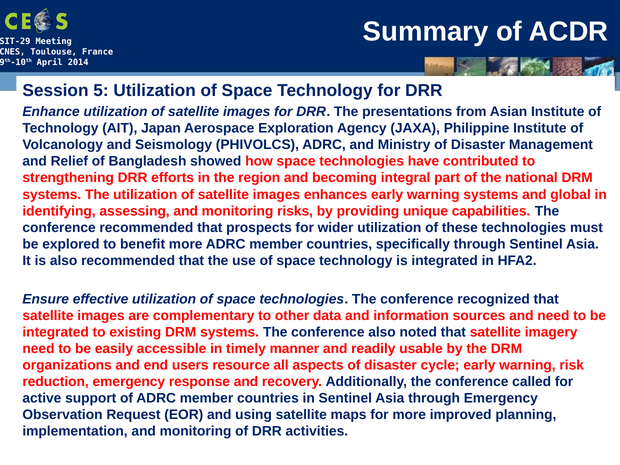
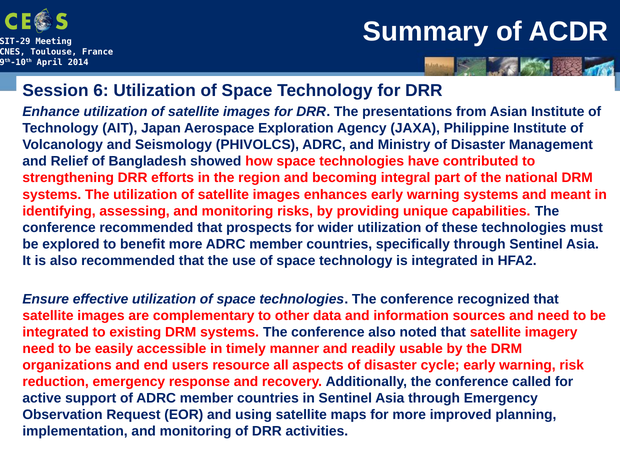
5: 5 -> 6
global: global -> meant
